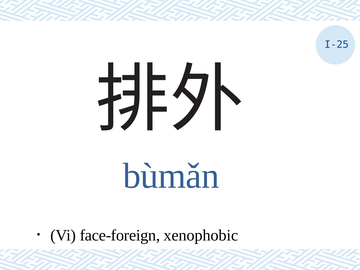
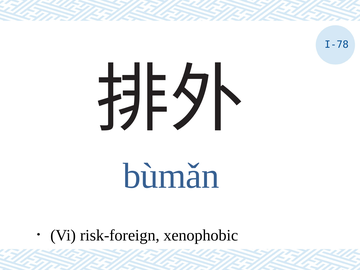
I-25: I-25 -> I-78
face-foreign: face-foreign -> risk-foreign
